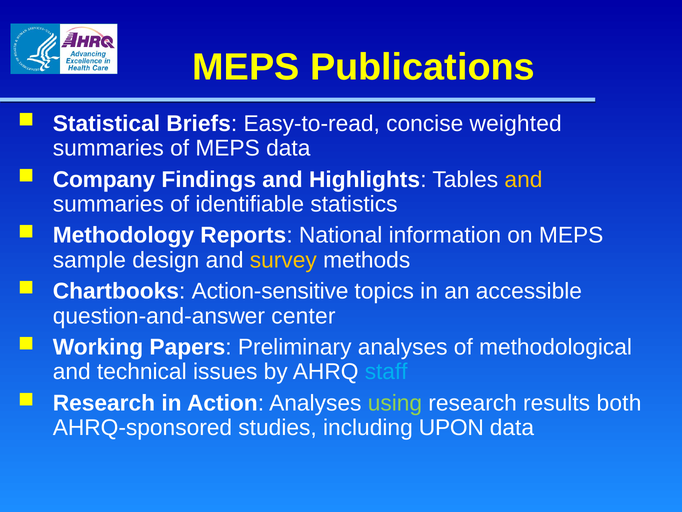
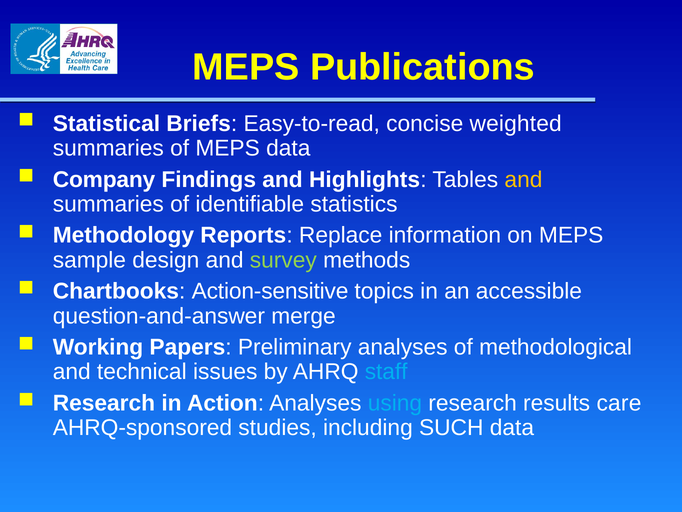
National: National -> Replace
survey colour: yellow -> light green
center: center -> merge
using colour: light green -> light blue
both: both -> care
UPON: UPON -> SUCH
